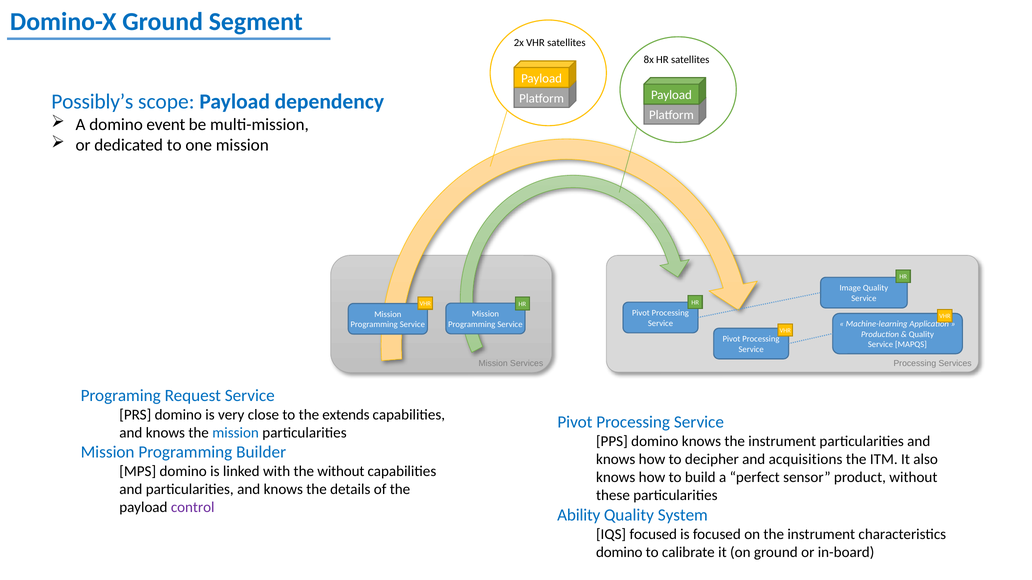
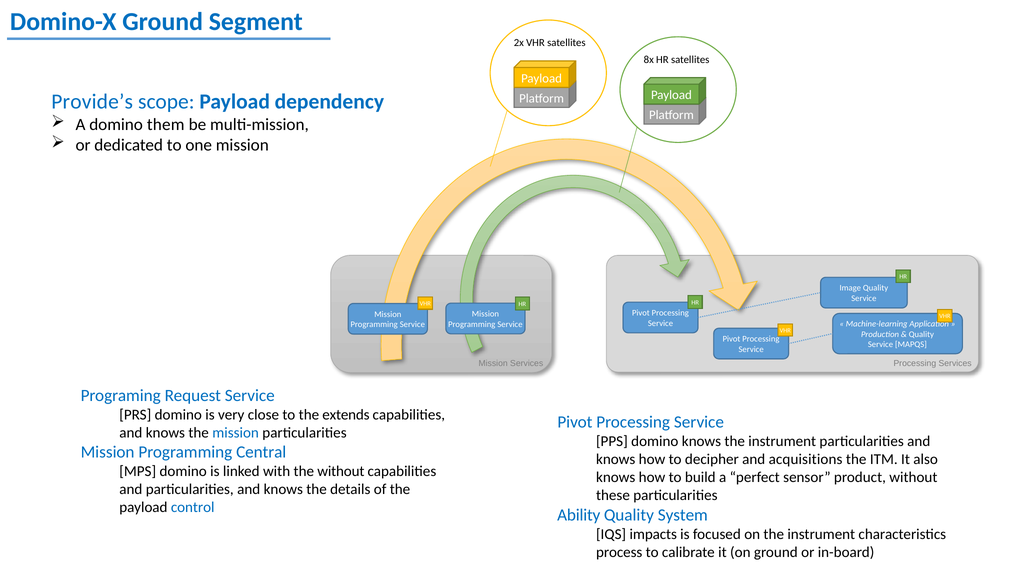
Possibly’s: Possibly’s -> Provide’s
event: event -> them
Builder: Builder -> Central
control colour: purple -> blue
IQS focused: focused -> impacts
domino at (619, 553): domino -> process
